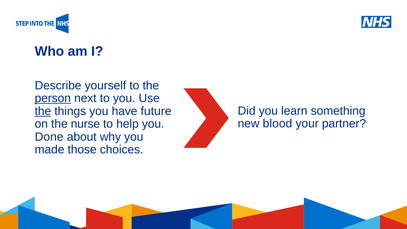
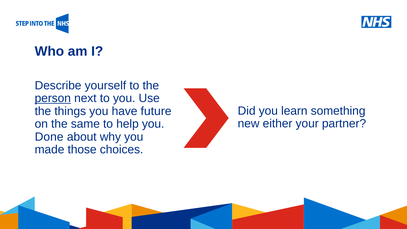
the at (43, 111) underline: present -> none
blood: blood -> either
nurse: nurse -> same
